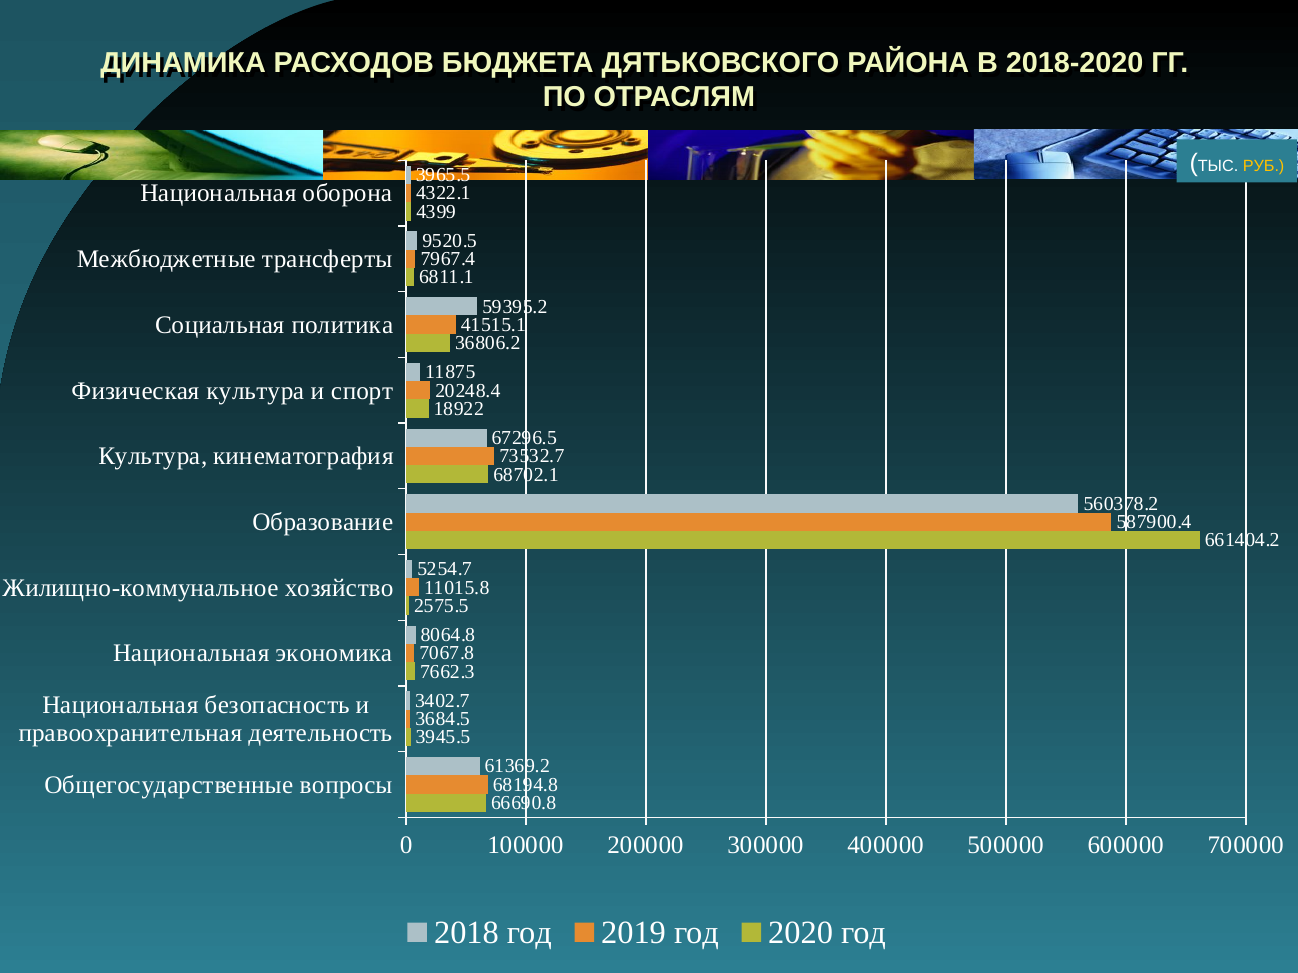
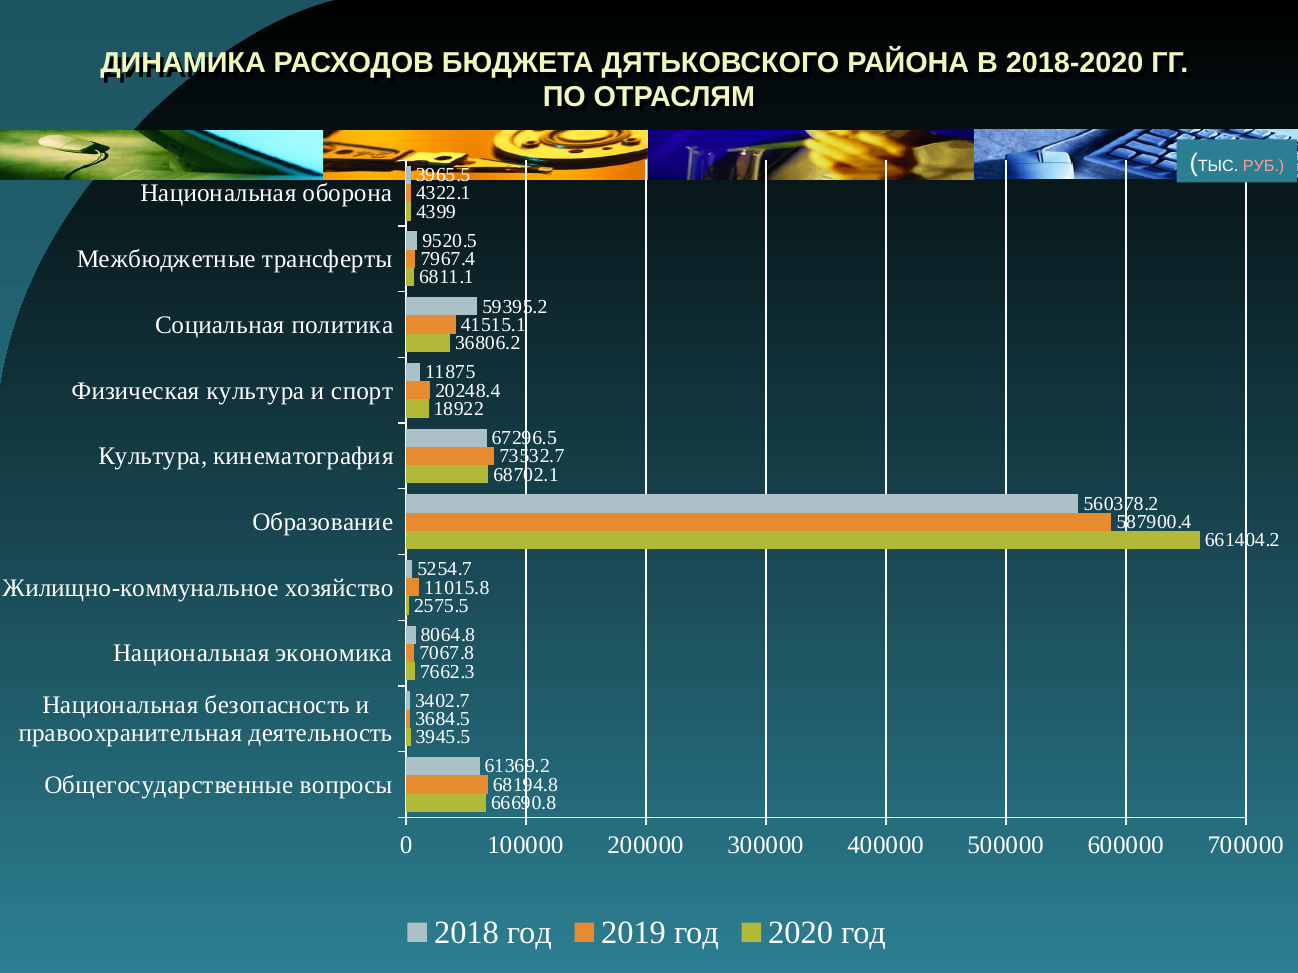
РУБ colour: yellow -> pink
